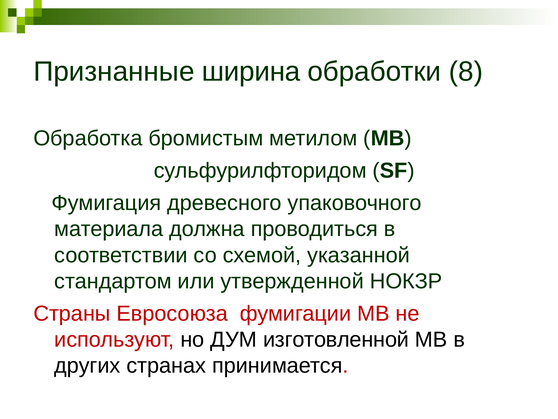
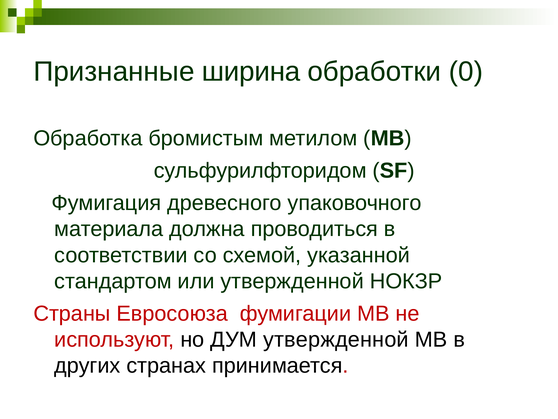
8: 8 -> 0
ДУМ изготовленной: изготовленной -> утвержденной
